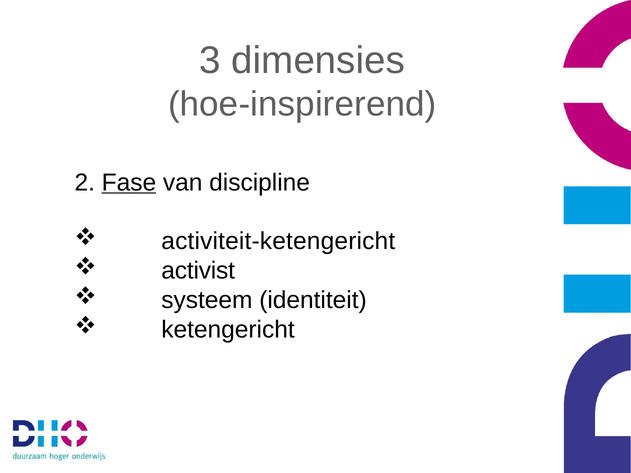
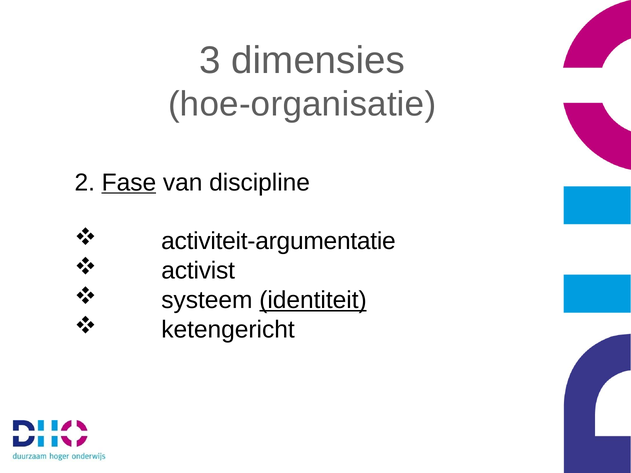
hoe-inspirerend: hoe-inspirerend -> hoe-organisatie
activiteit-ketengericht: activiteit-ketengericht -> activiteit-argumentatie
identiteit underline: none -> present
